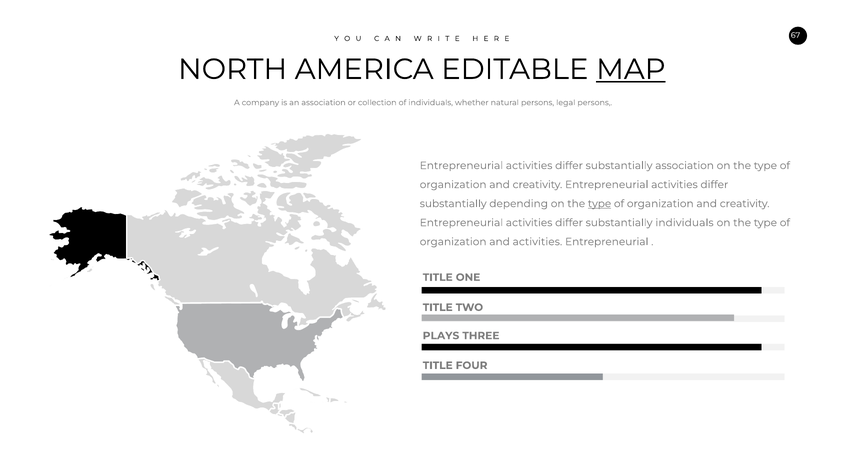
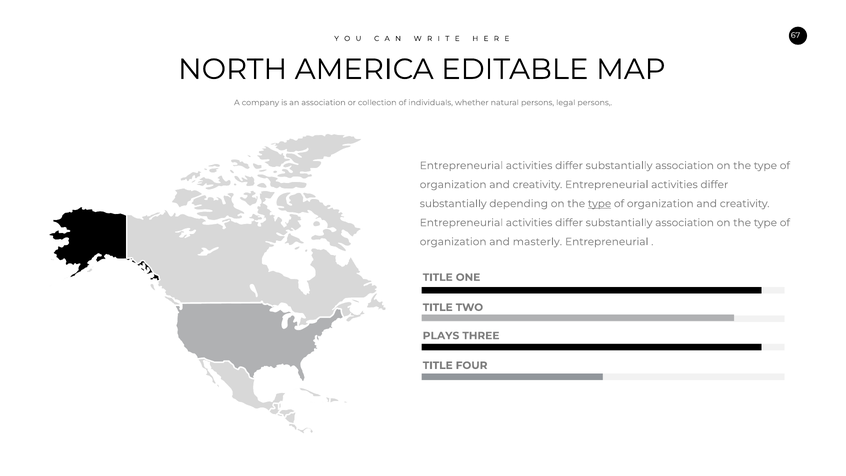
MAP underline: present -> none
individuals at (684, 223): individuals -> association
and activities: activities -> masterly
